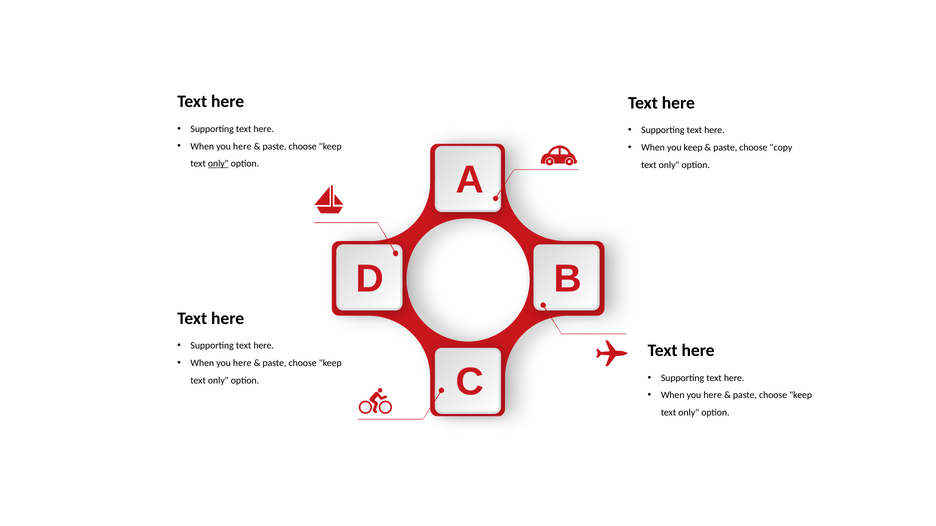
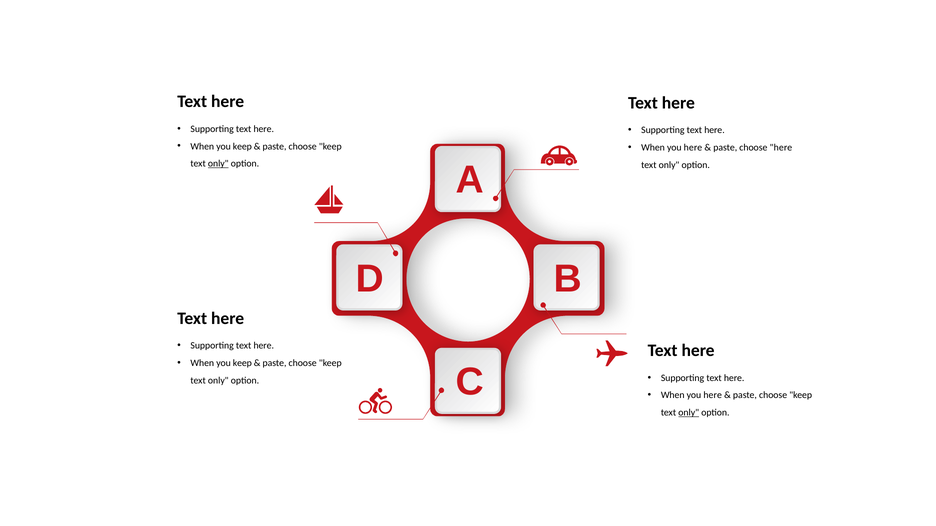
here at (242, 146): here -> keep
keep at (693, 148): keep -> here
choose copy: copy -> here
here at (242, 363): here -> keep
only at (689, 413) underline: none -> present
